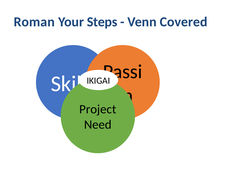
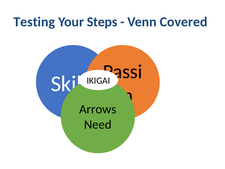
Roman: Roman -> Testing
Project: Project -> Arrows
